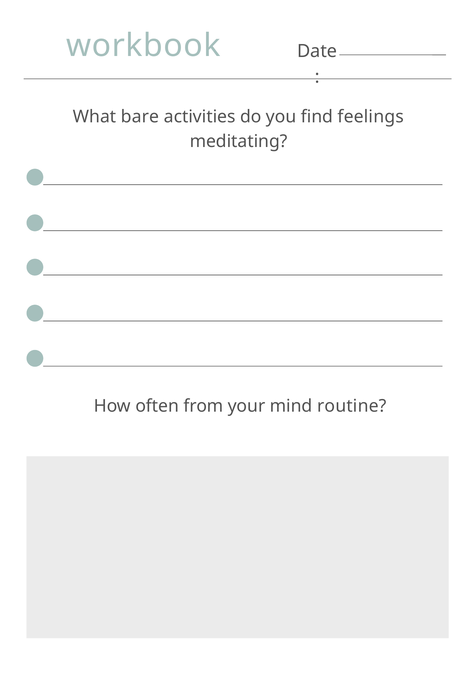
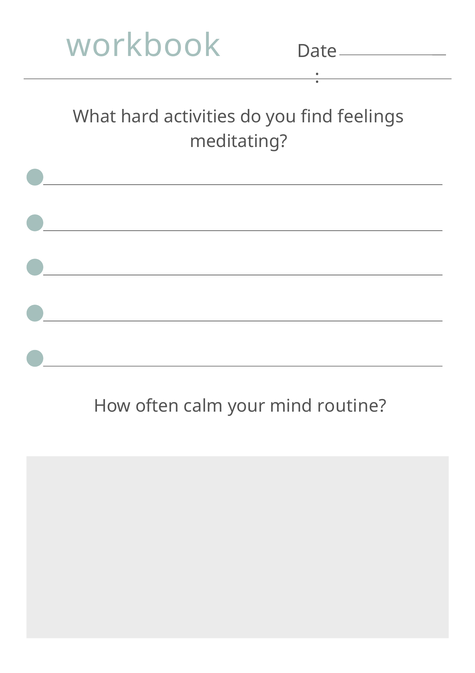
bare: bare -> hard
from: from -> calm
